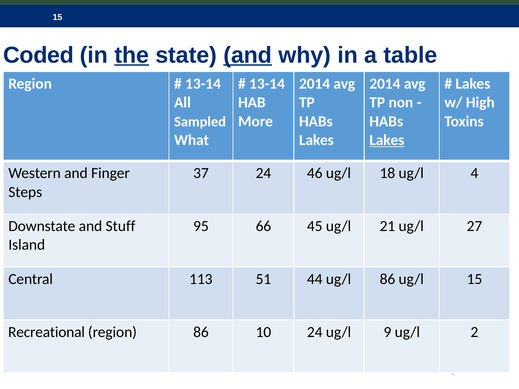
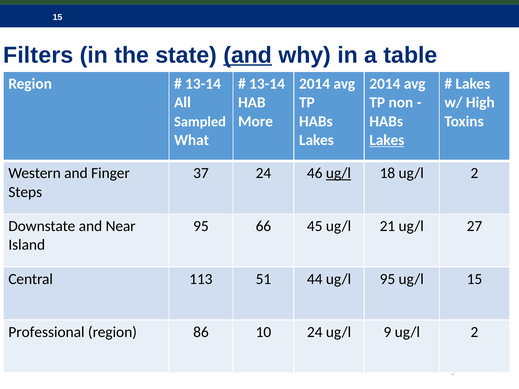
Coded: Coded -> Filters
the underline: present -> none
ug/l at (338, 173) underline: none -> present
18 ug/l 4: 4 -> 2
Stuff: Stuff -> Near
ug/l 86: 86 -> 95
Recreational: Recreational -> Professional
